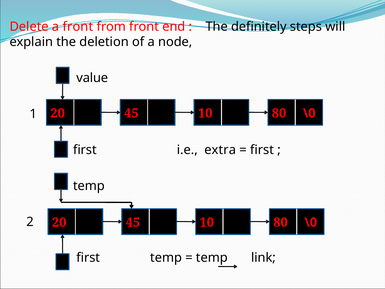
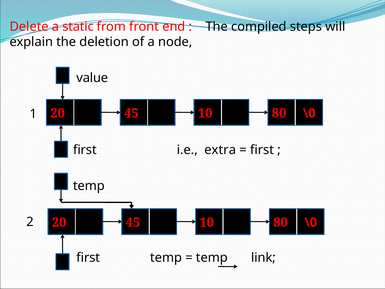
a front: front -> static
definitely: definitely -> compiled
